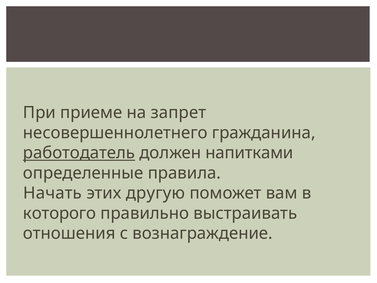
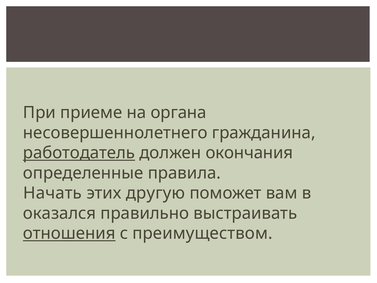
запрет: запрет -> органа
напитками: напитками -> окончания
которого: которого -> оказался
отношения underline: none -> present
вознаграждение: вознаграждение -> преимуществом
